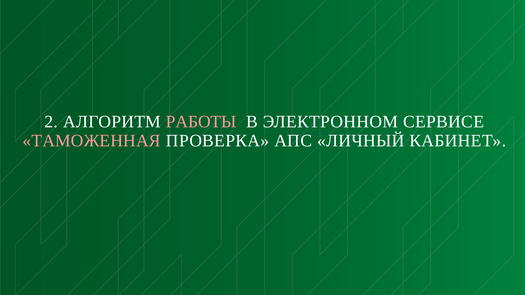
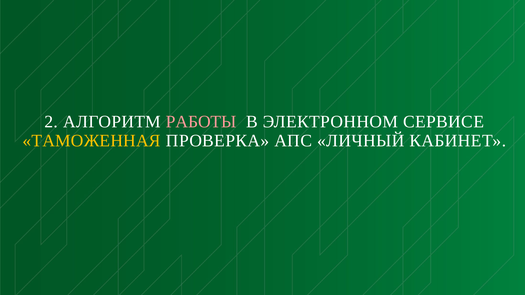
ТАМОЖЕННАЯ colour: pink -> yellow
